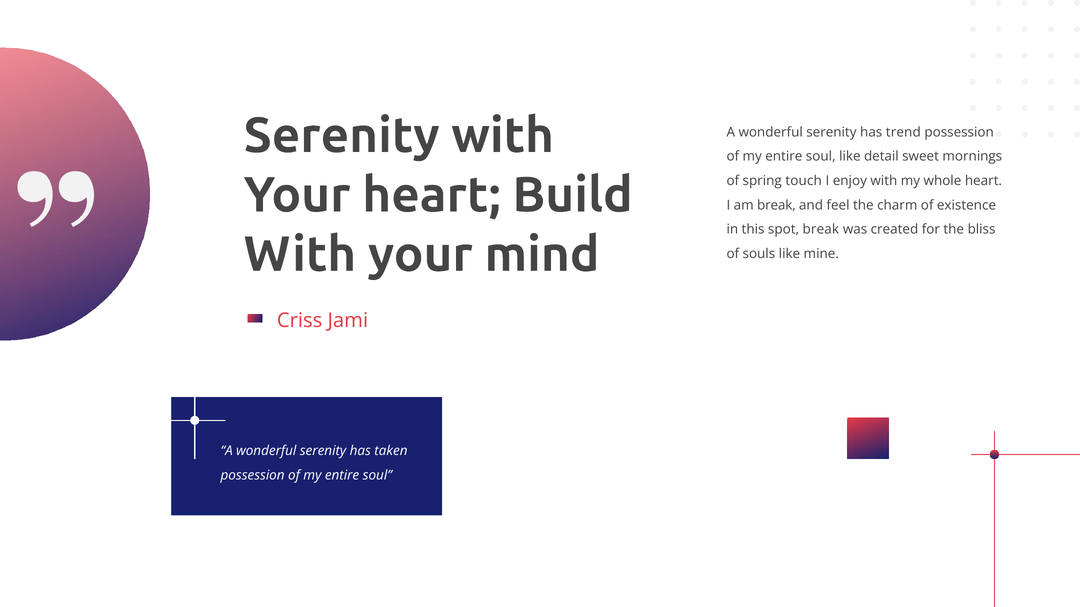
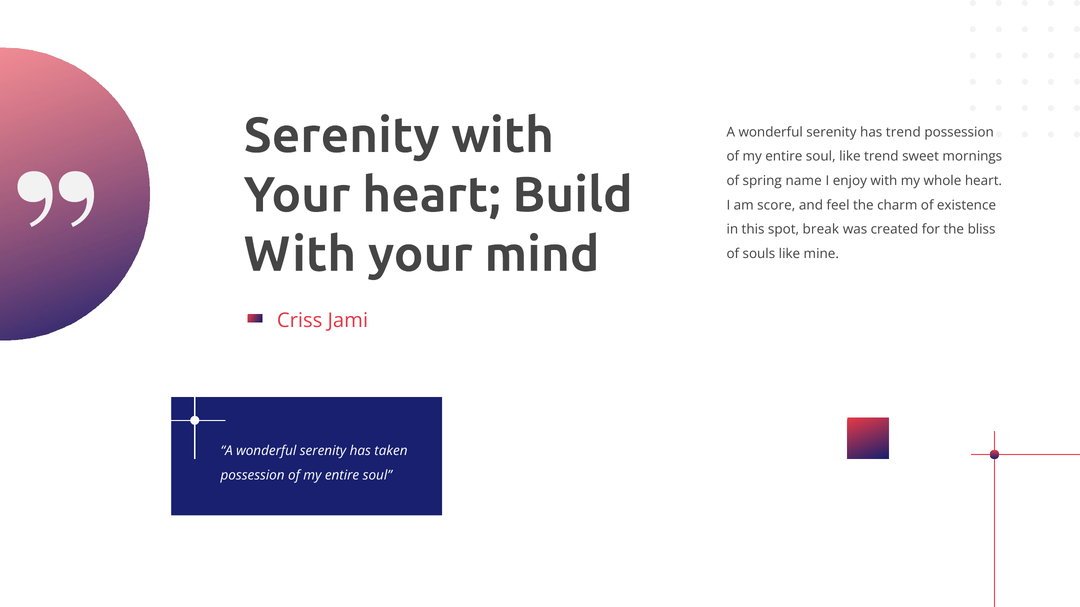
like detail: detail -> trend
touch: touch -> name
am break: break -> score
